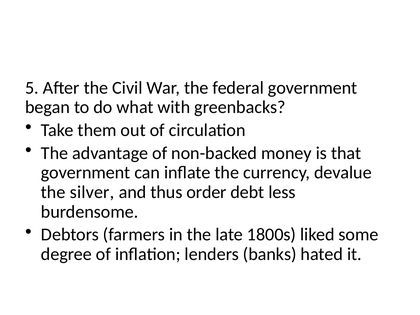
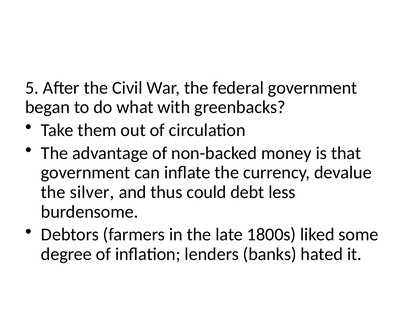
order: order -> could
